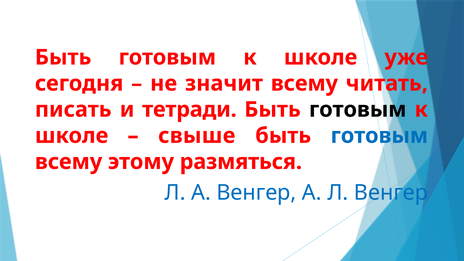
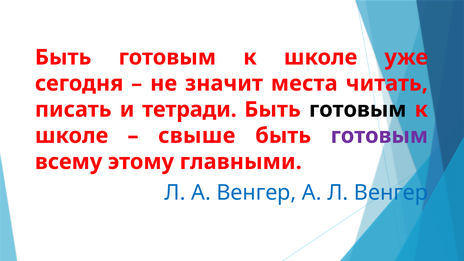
значит всему: всему -> места
готовым at (379, 136) colour: blue -> purple
размяться: размяться -> главными
